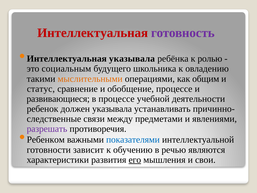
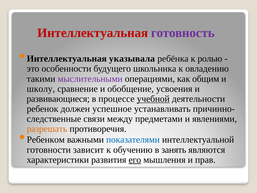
социальным: социальным -> особенности
мыслительными colour: orange -> purple
статус: статус -> школу
обобщение процессе: процессе -> усвоения
учебной underline: none -> present
должен указывала: указывала -> успешное
разрешать colour: purple -> orange
речью: речью -> занять
свои: свои -> прав
